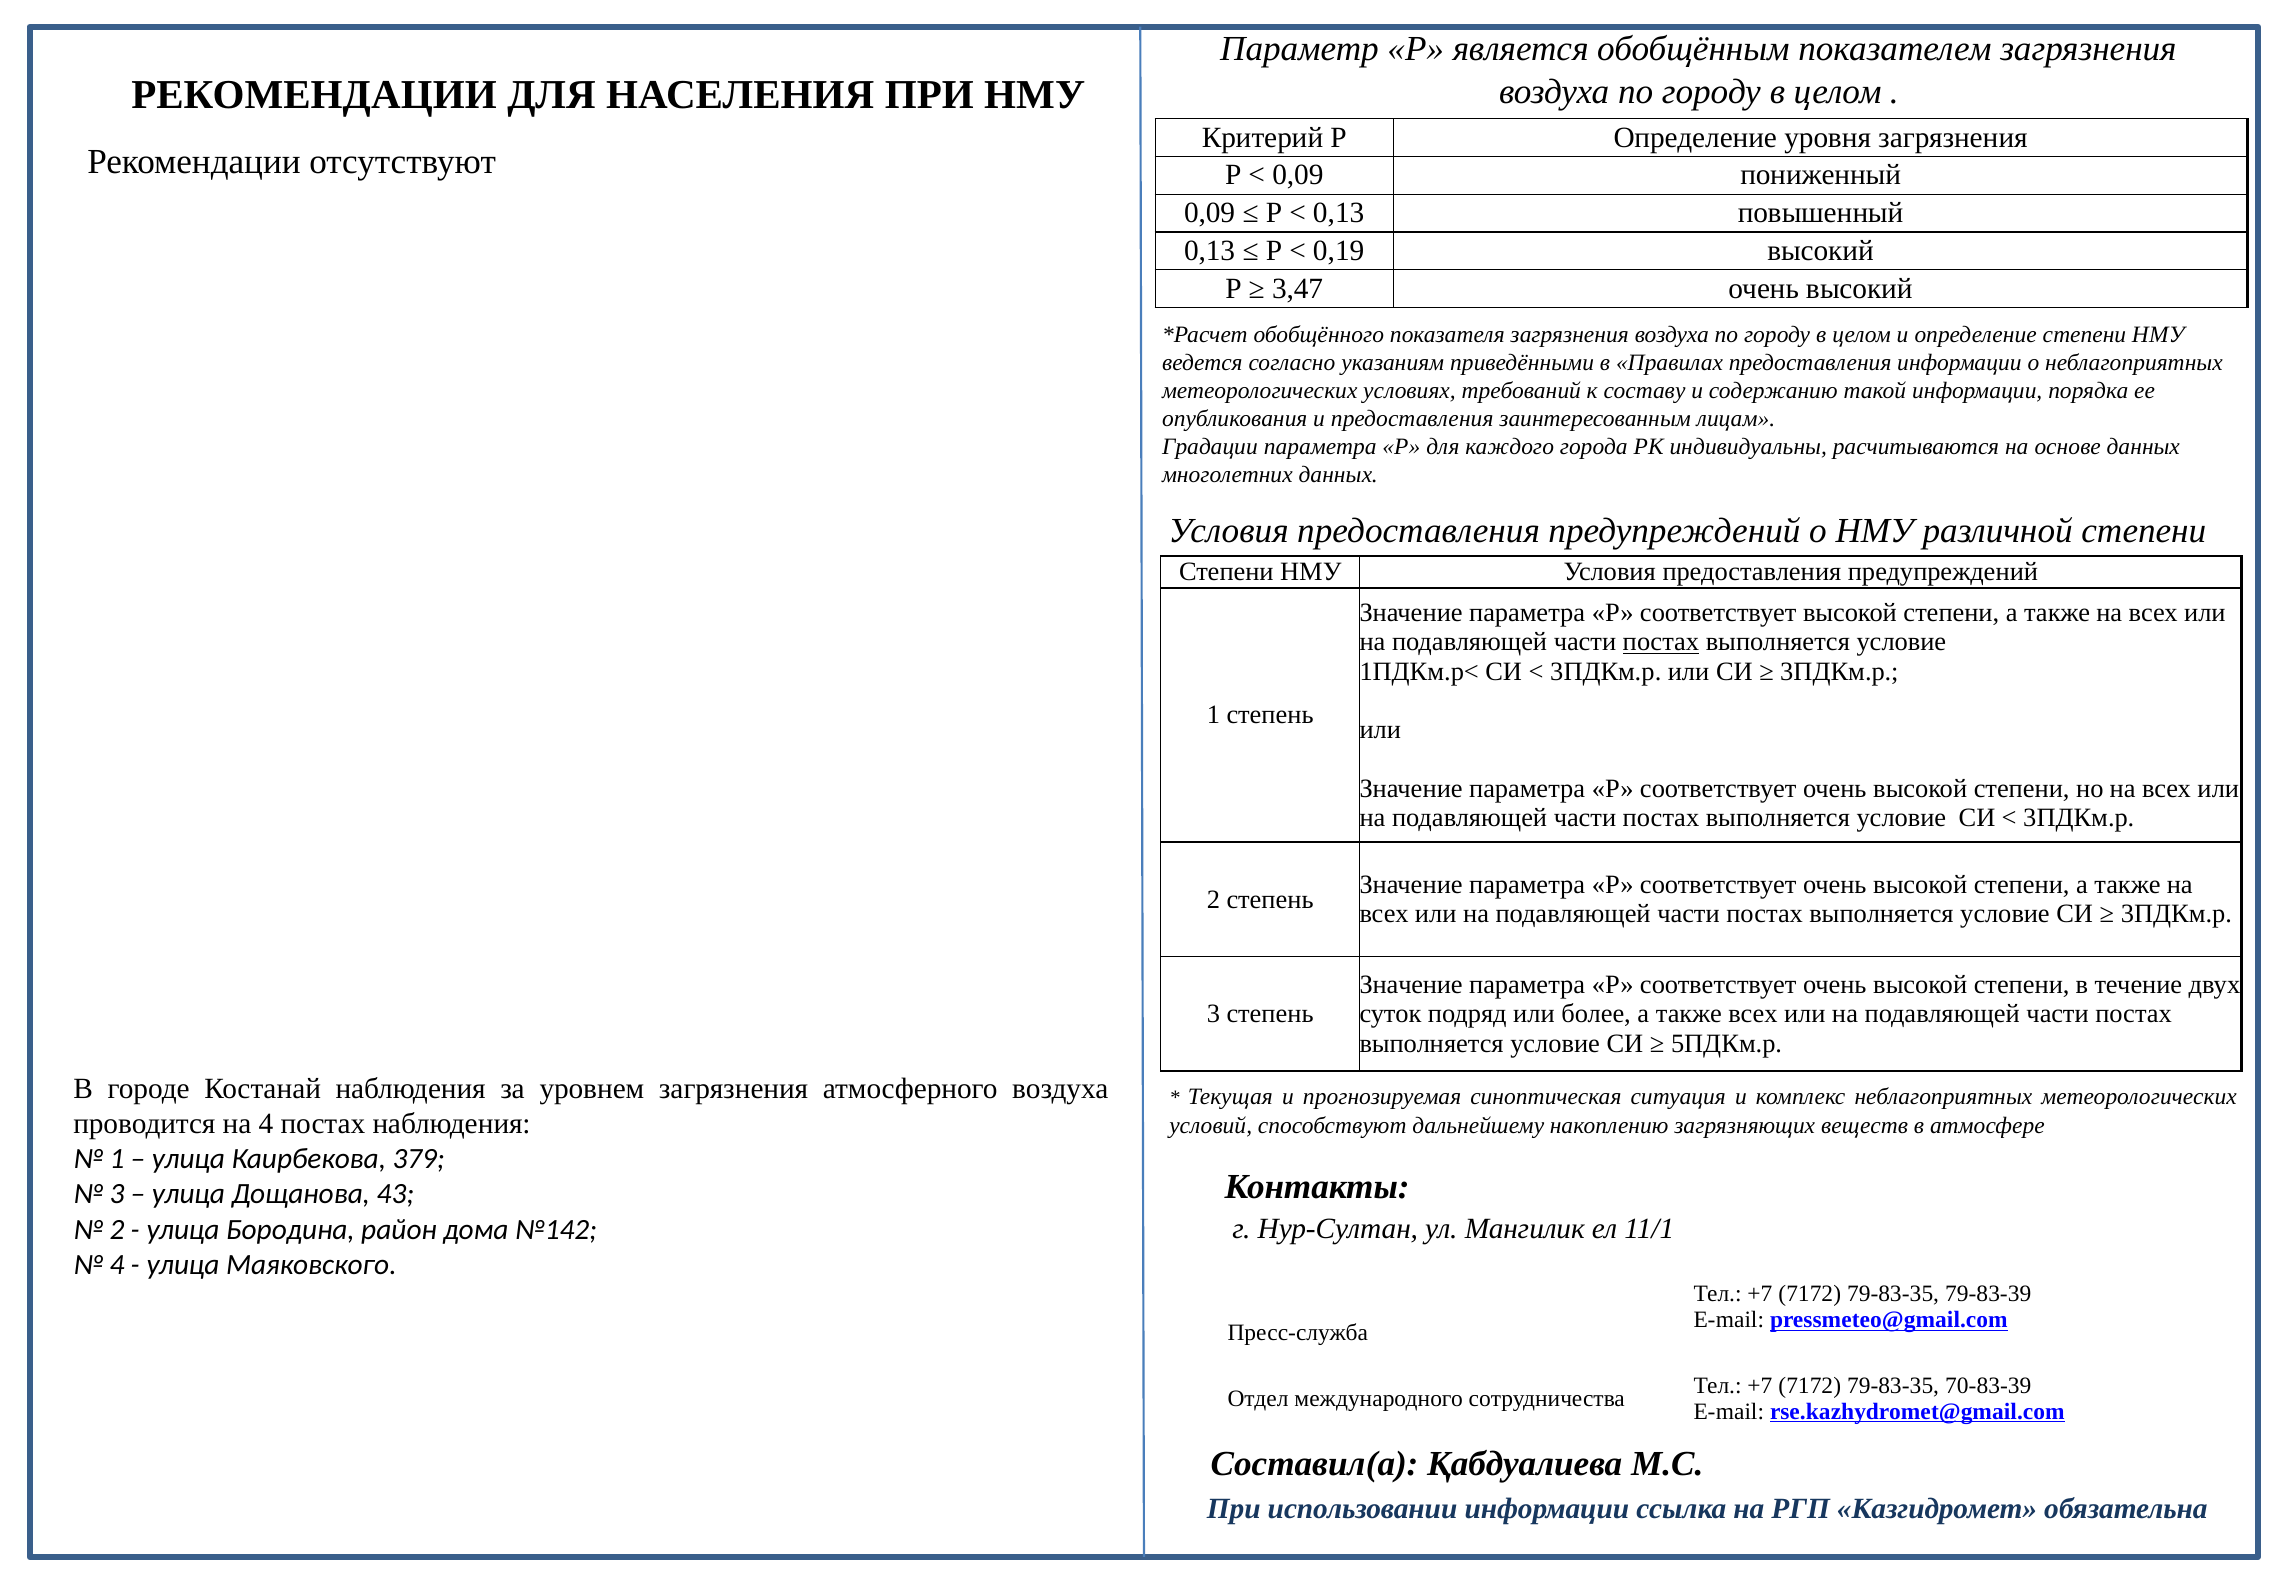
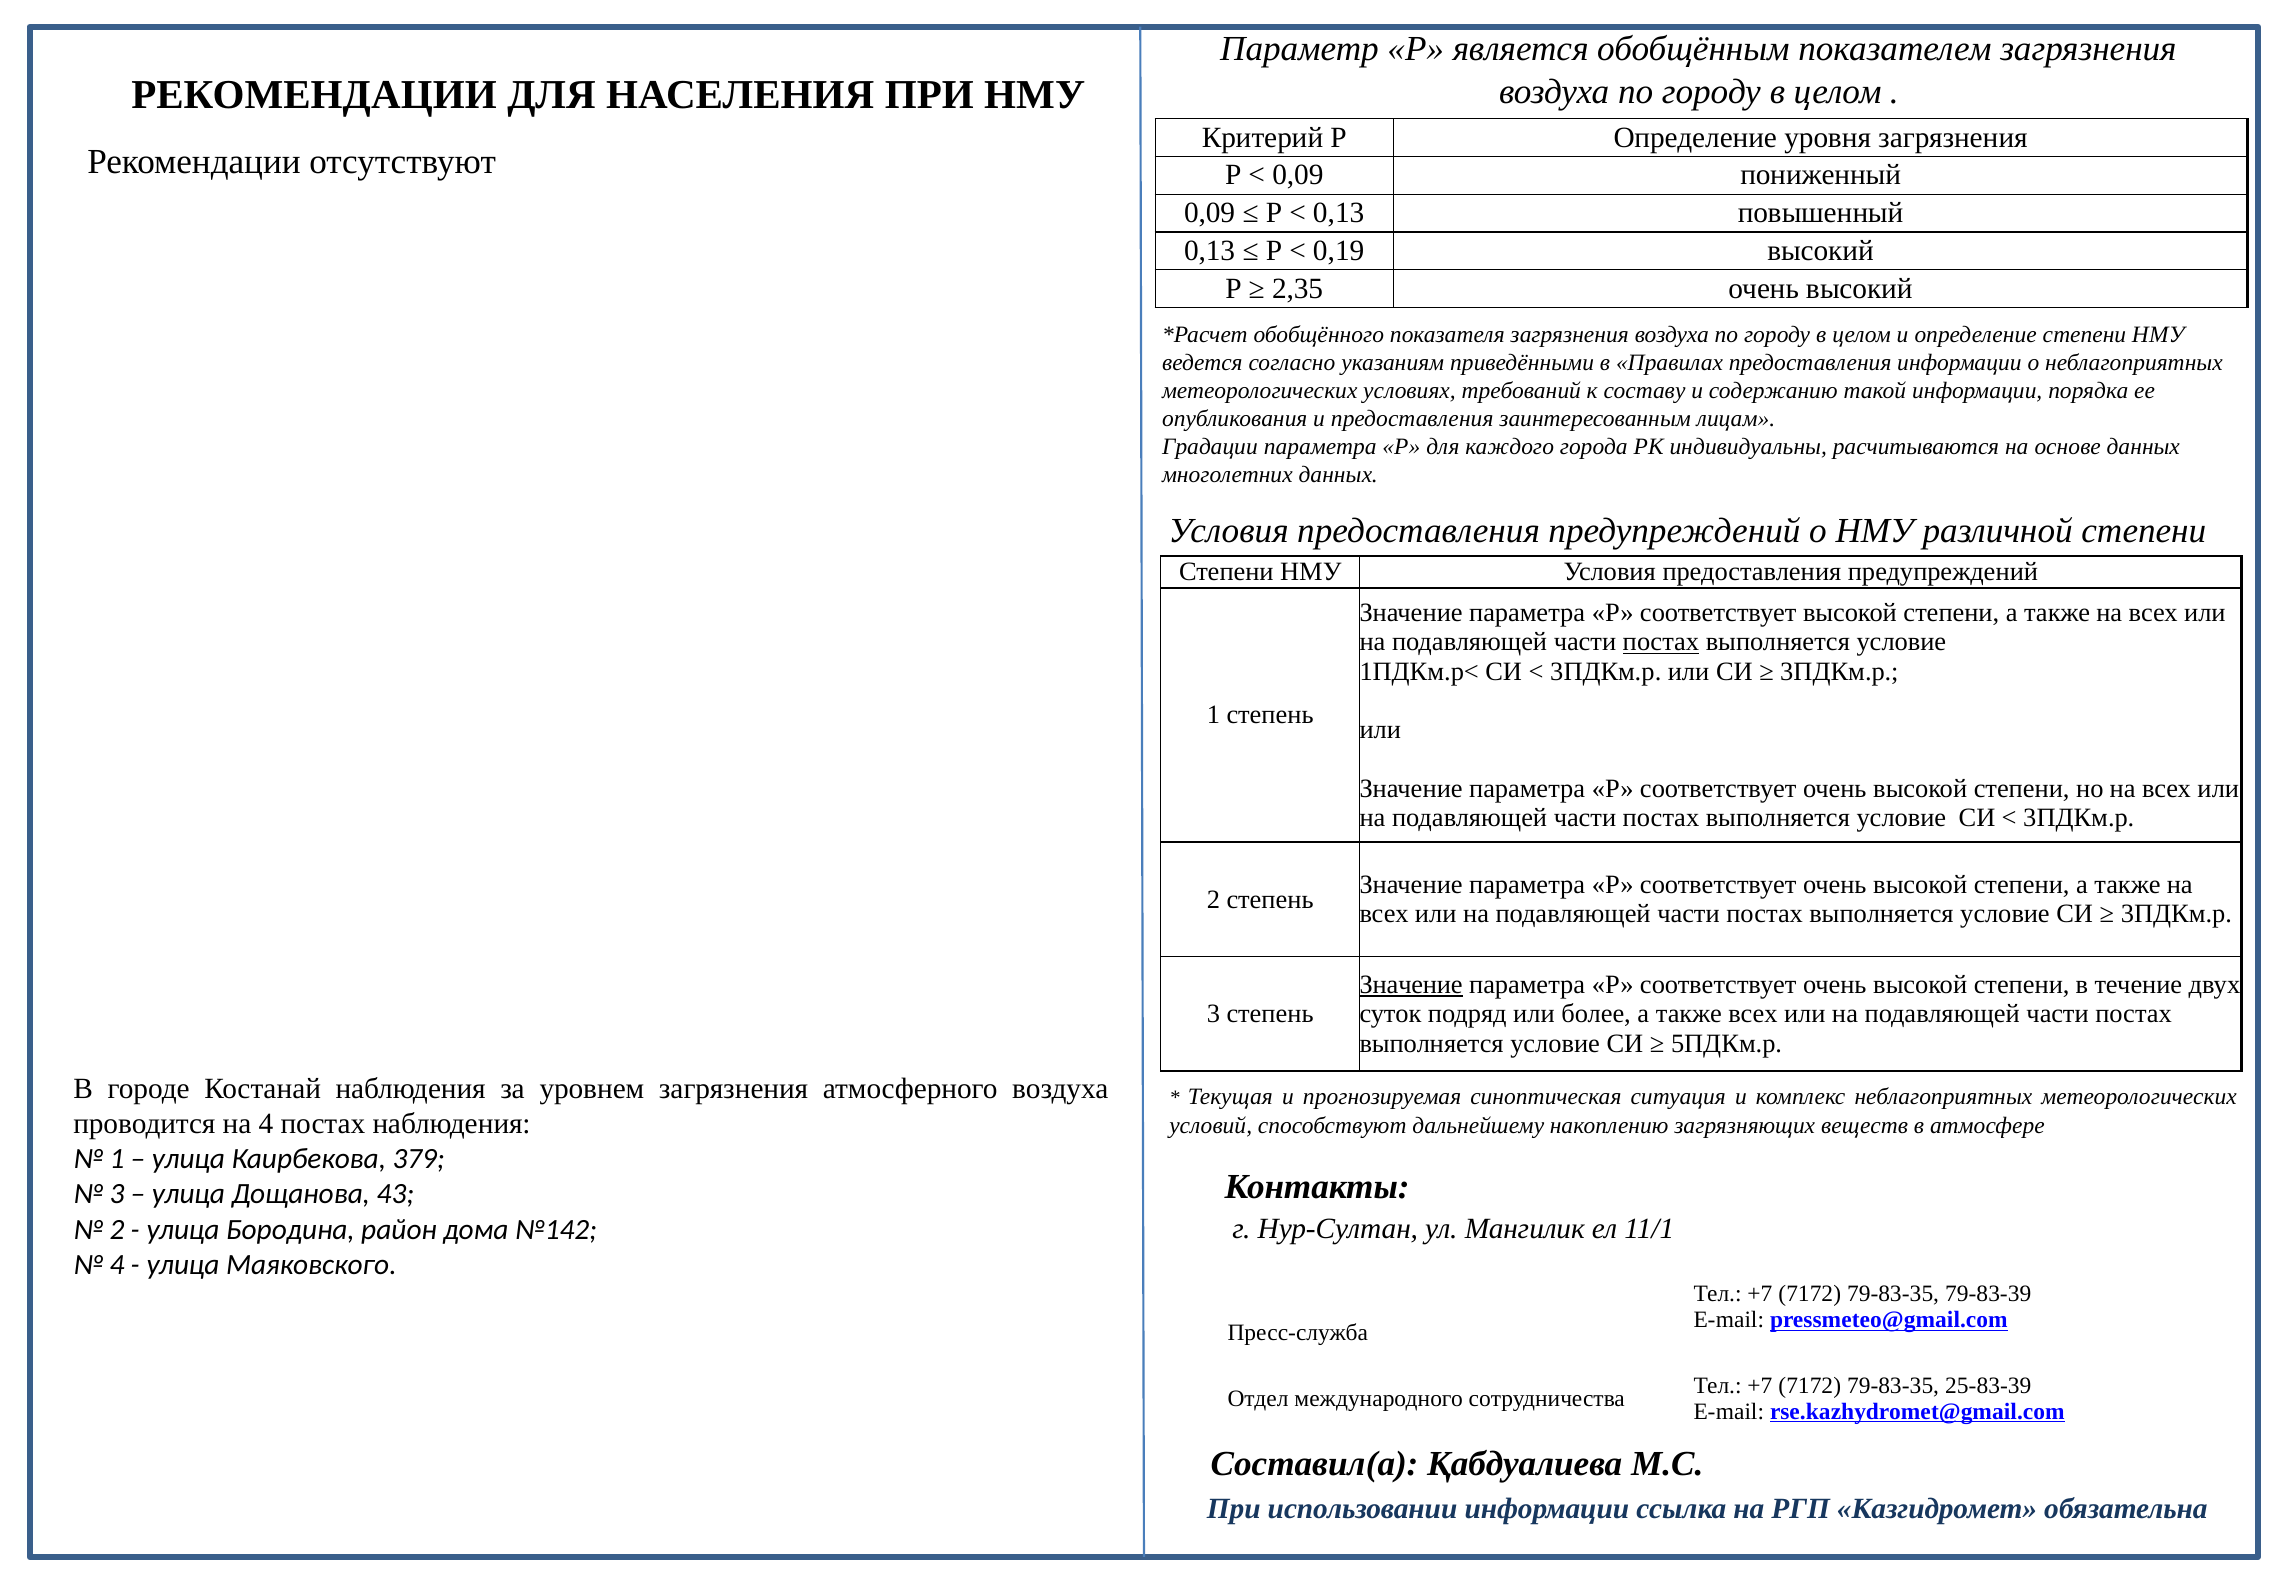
3,47: 3,47 -> 2,35
Значение at (1411, 985) underline: none -> present
70-83-39: 70-83-39 -> 25-83-39
